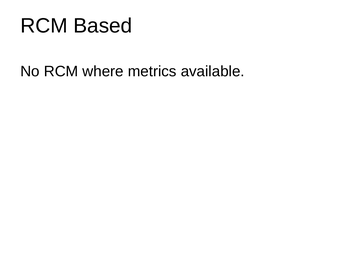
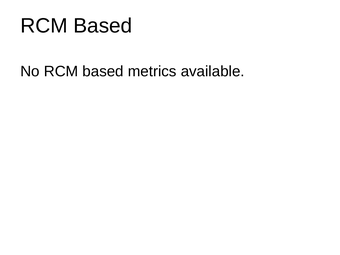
No RCM where: where -> based
